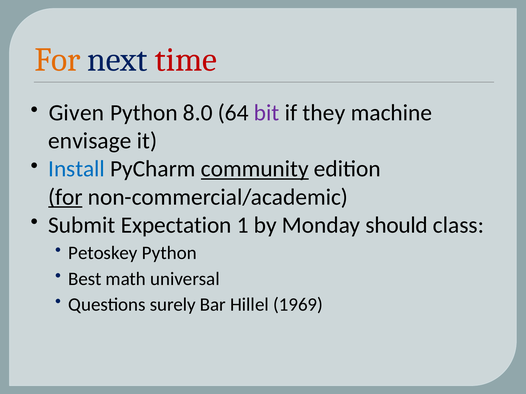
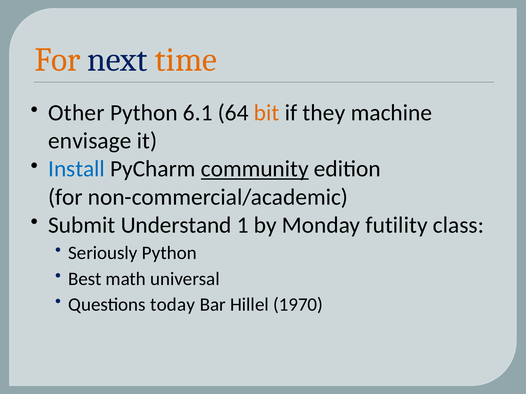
time colour: red -> orange
Given: Given -> Other
8.0: 8.0 -> 6.1
bit colour: purple -> orange
for at (65, 197) underline: present -> none
Expectation: Expectation -> Understand
should: should -> futility
Petoskey: Petoskey -> Seriously
surely: surely -> today
1969: 1969 -> 1970
